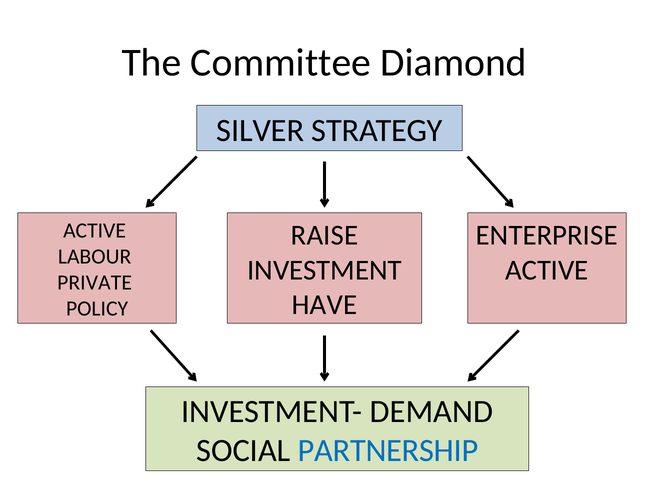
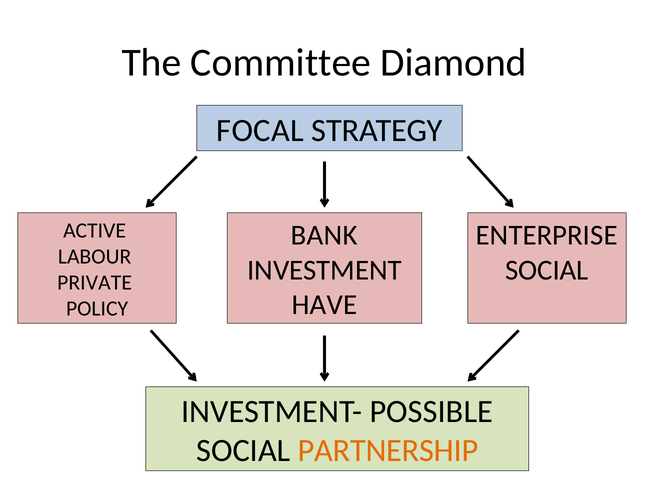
SILVER: SILVER -> FOCAL
RAISE: RAISE -> BANK
ACTIVE at (547, 270): ACTIVE -> SOCIAL
DEMAND: DEMAND -> POSSIBLE
PARTNERSHIP colour: blue -> orange
